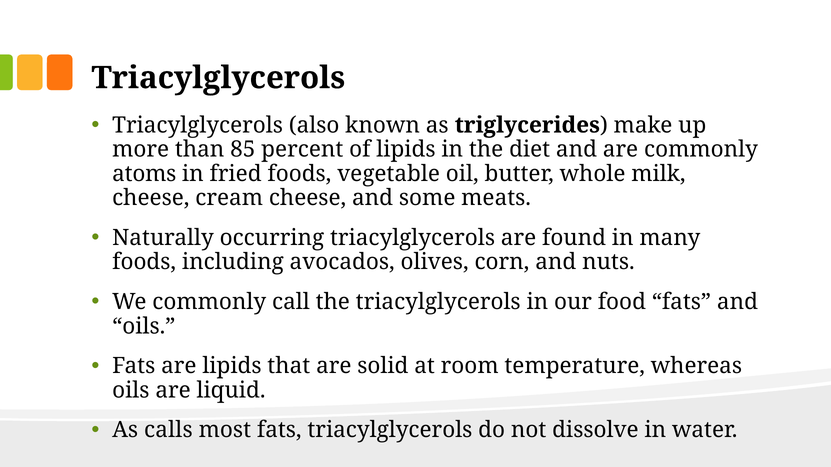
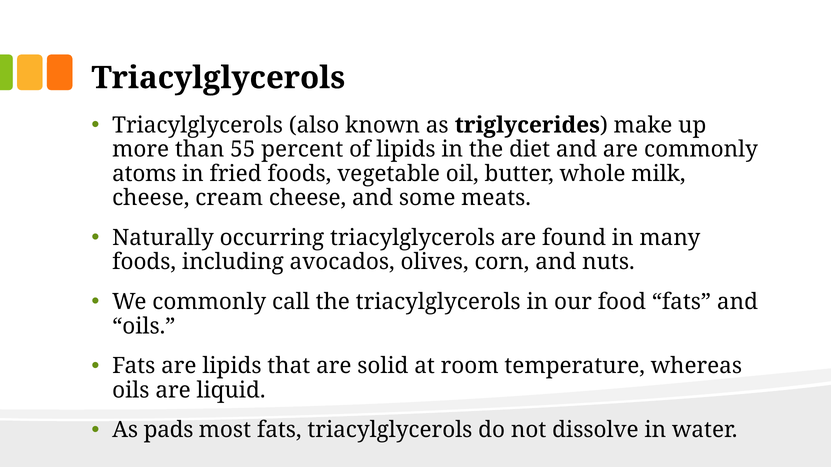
85: 85 -> 55
calls: calls -> pads
